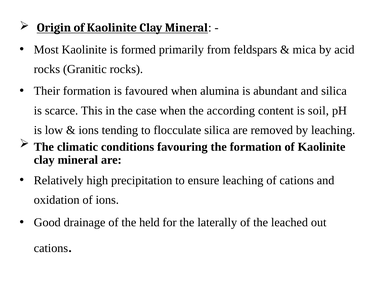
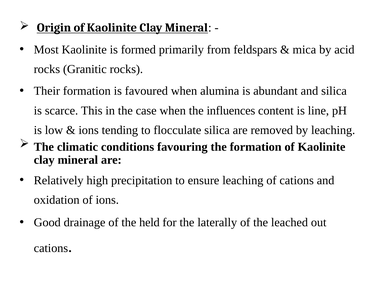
according: according -> influences
soil: soil -> line
